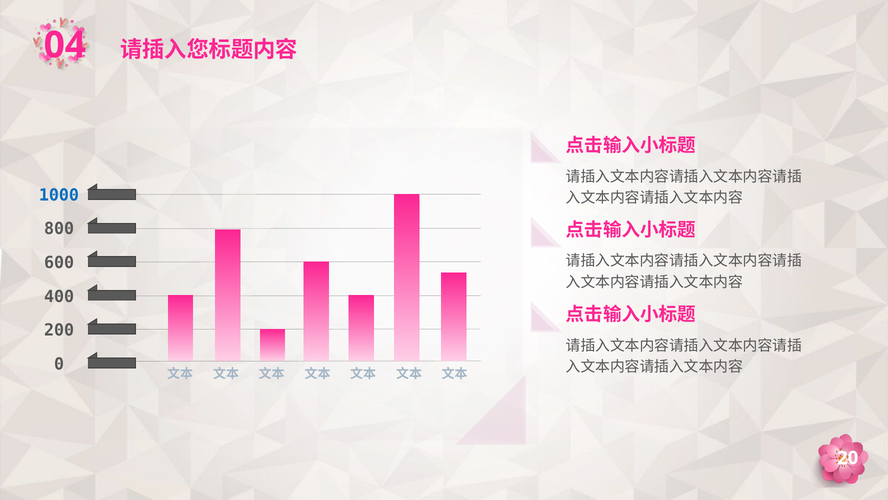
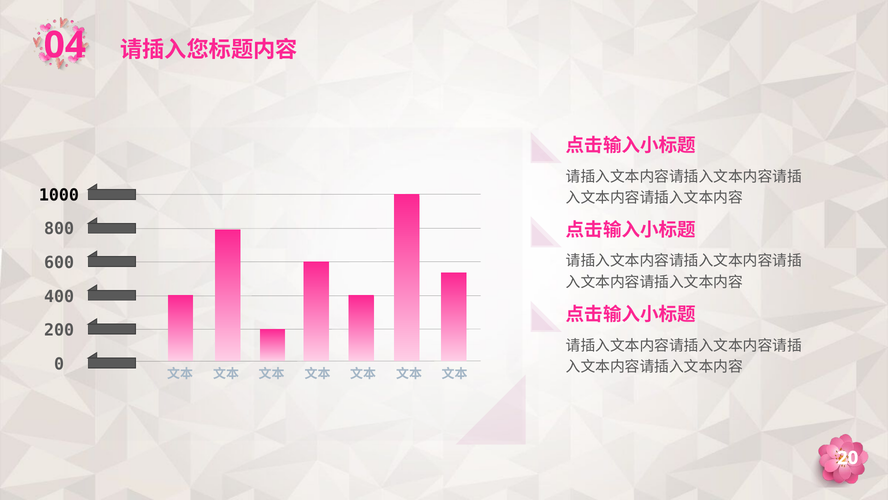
1000 colour: blue -> black
